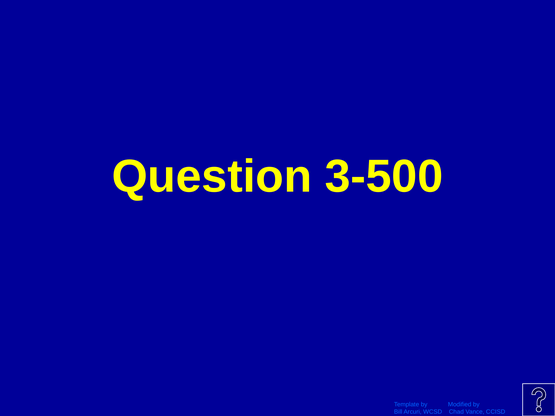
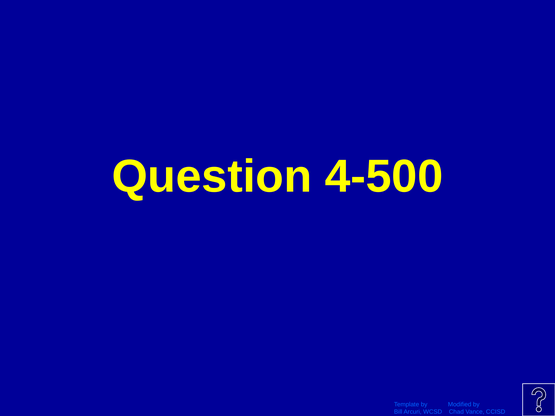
3-500: 3-500 -> 4-500
